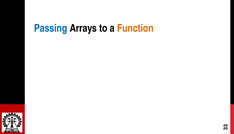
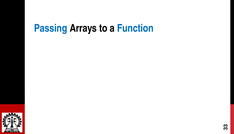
Function colour: orange -> blue
